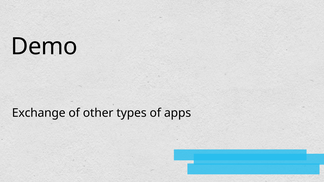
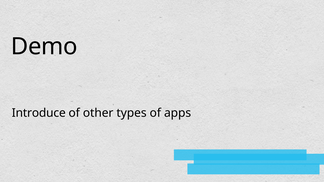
Exchange: Exchange -> Introduce
